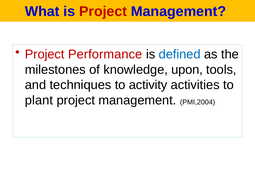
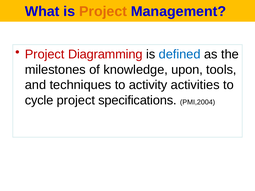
Project at (103, 11) colour: red -> orange
Performance: Performance -> Diagramming
plant: plant -> cycle
management at (137, 100): management -> specifications
